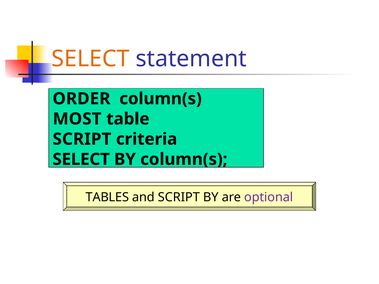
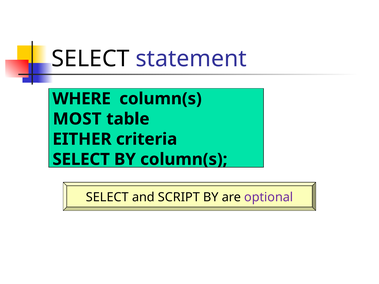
SELECT at (91, 59) colour: orange -> black
ORDER: ORDER -> WHERE
SCRIPT at (82, 139): SCRIPT -> EITHER
TABLES at (107, 197): TABLES -> SELECT
